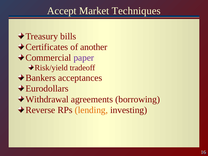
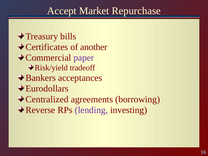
Techniques: Techniques -> Repurchase
Withdrawal: Withdrawal -> Centralized
lending colour: orange -> purple
